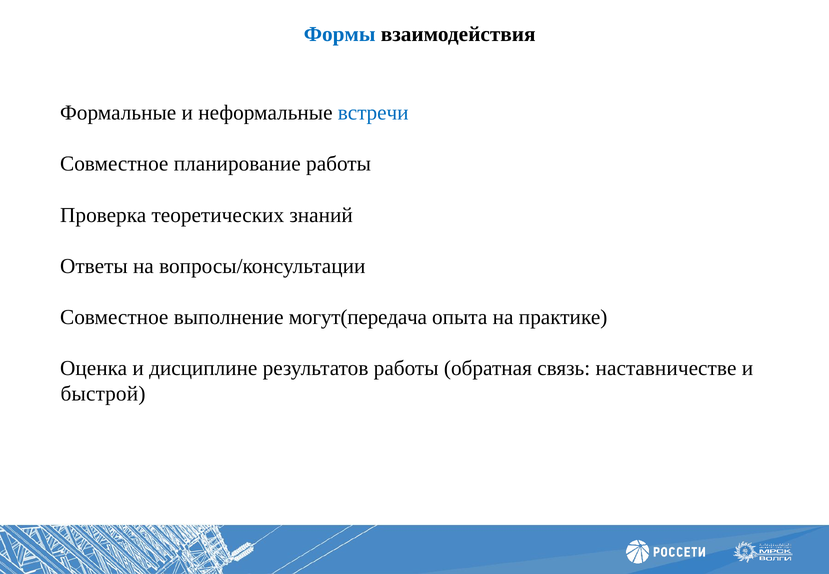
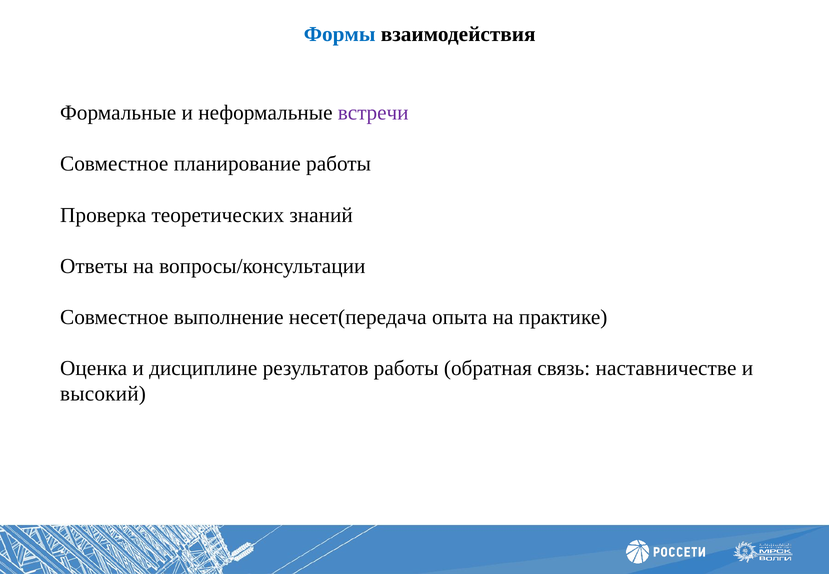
встречи colour: blue -> purple
могут(передача: могут(передача -> несет(передача
быстрой: быстрой -> высокий
